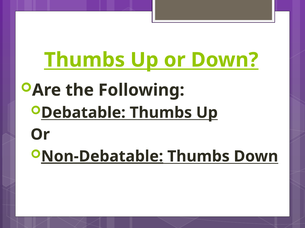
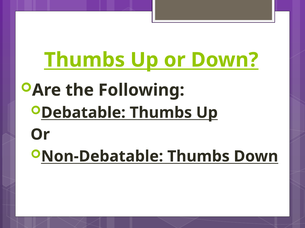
Non-Debatable underline: present -> none
